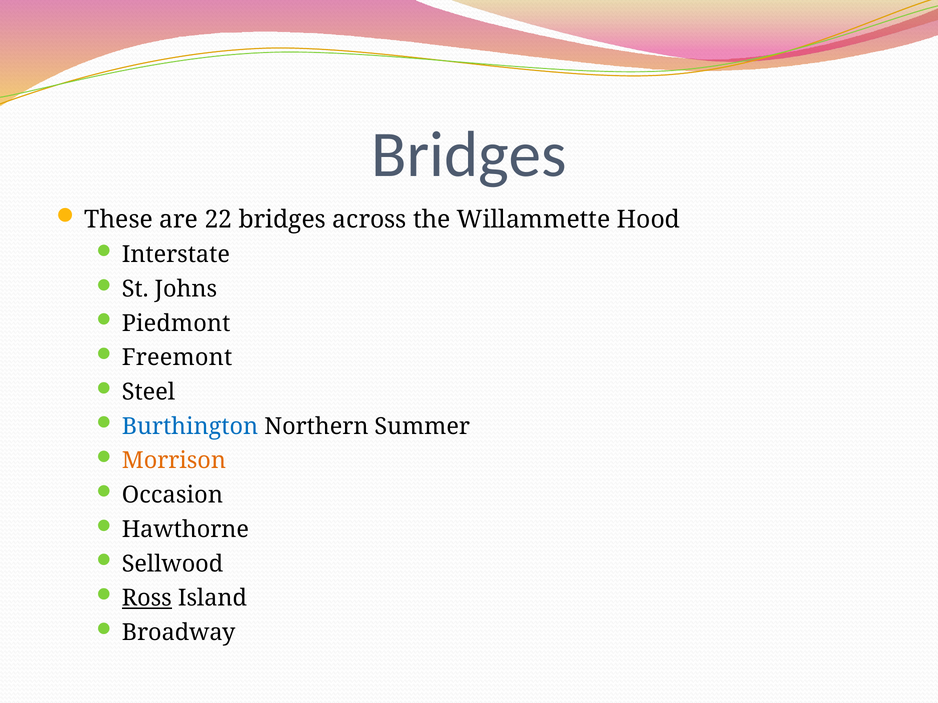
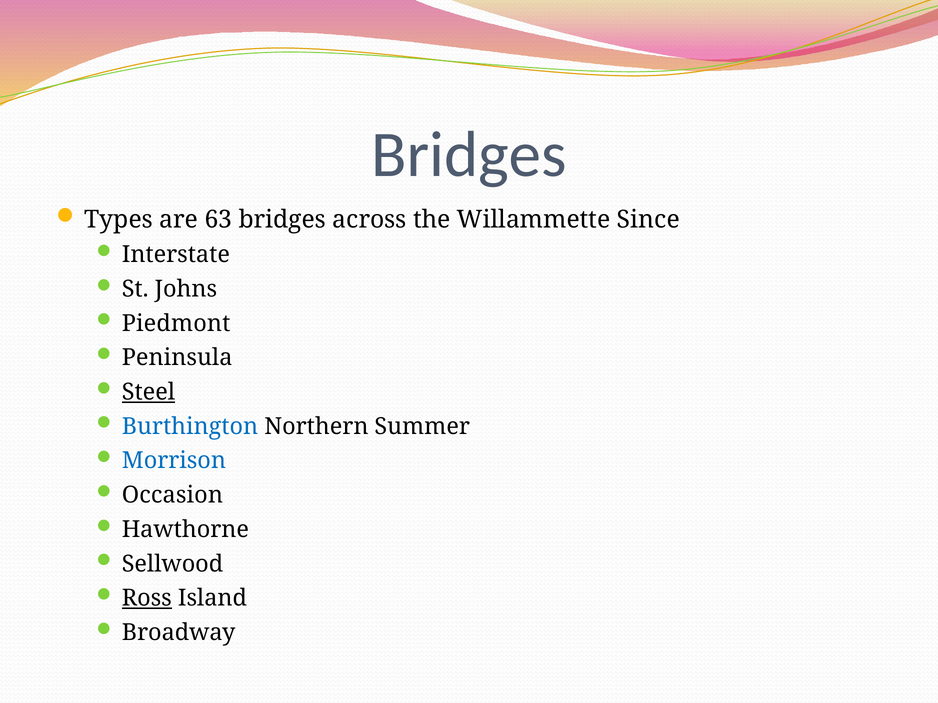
These: These -> Types
22: 22 -> 63
Hood: Hood -> Since
Freemont: Freemont -> Peninsula
Steel underline: none -> present
Morrison colour: orange -> blue
